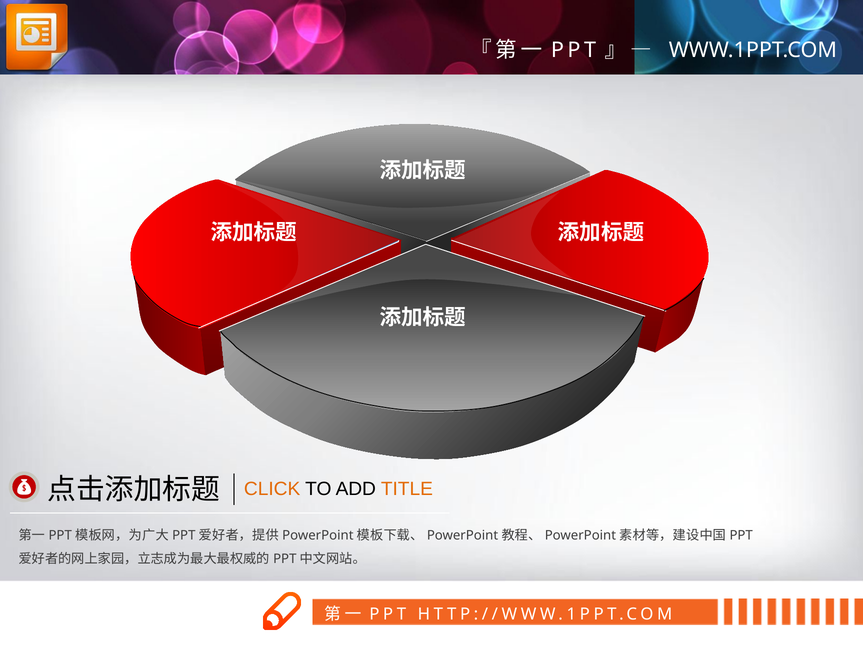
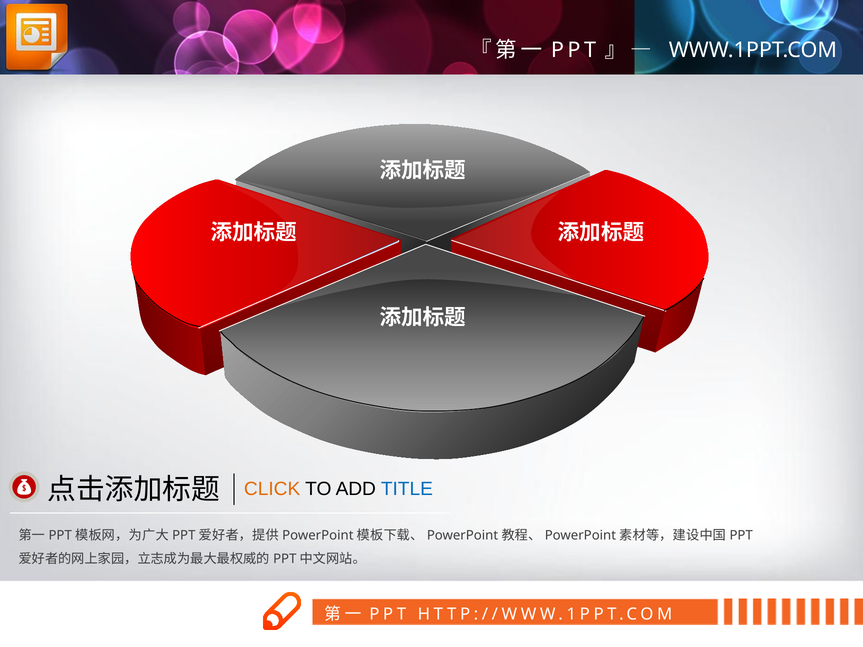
TITLE colour: orange -> blue
